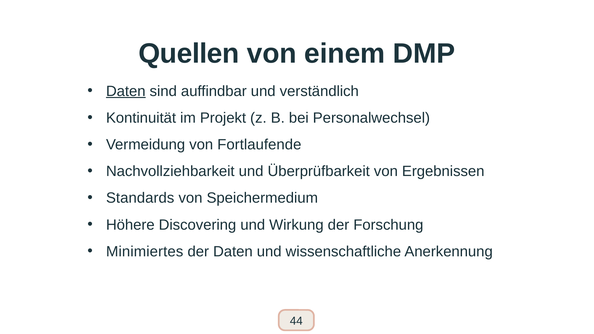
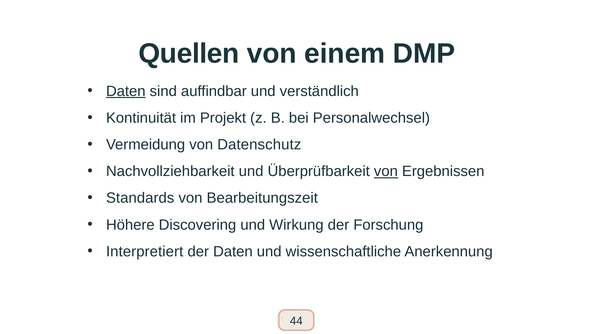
Fortlaufende: Fortlaufende -> Datenschutz
von at (386, 171) underline: none -> present
Speichermedium: Speichermedium -> Bearbeitungszeit
Minimiertes: Minimiertes -> Interpretiert
